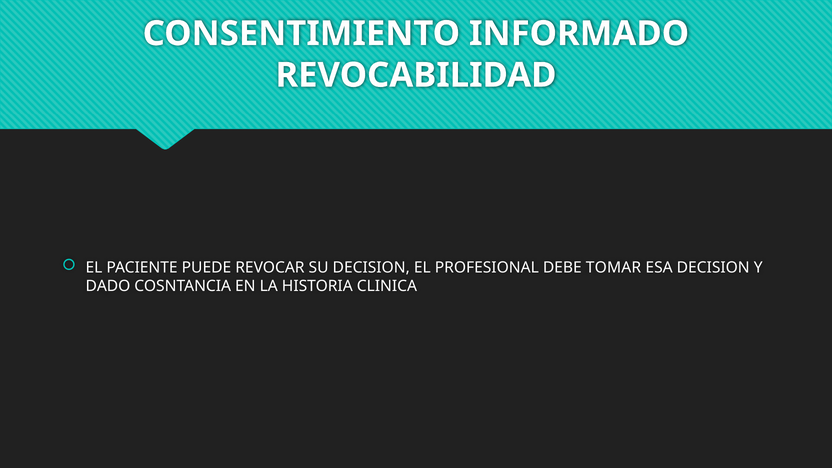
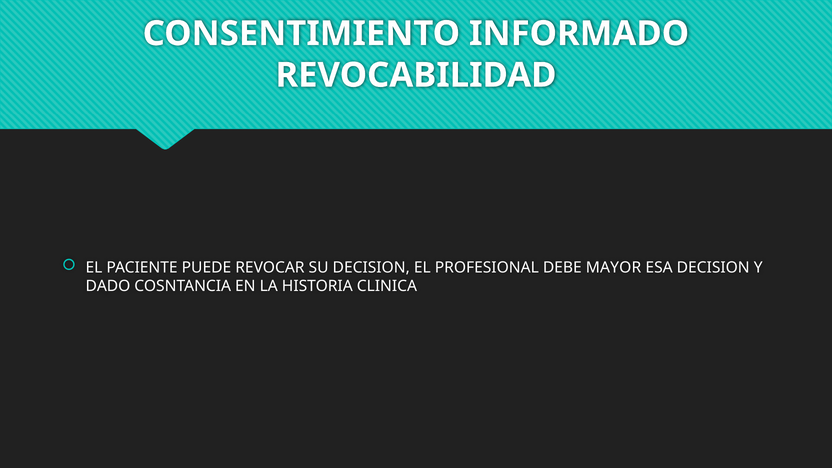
TOMAR: TOMAR -> MAYOR
